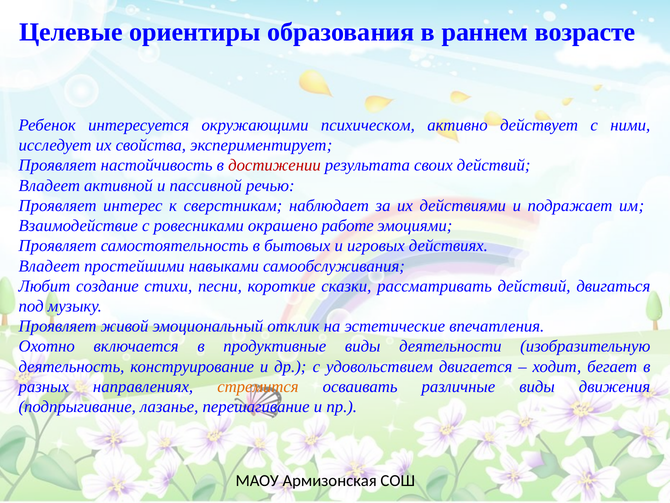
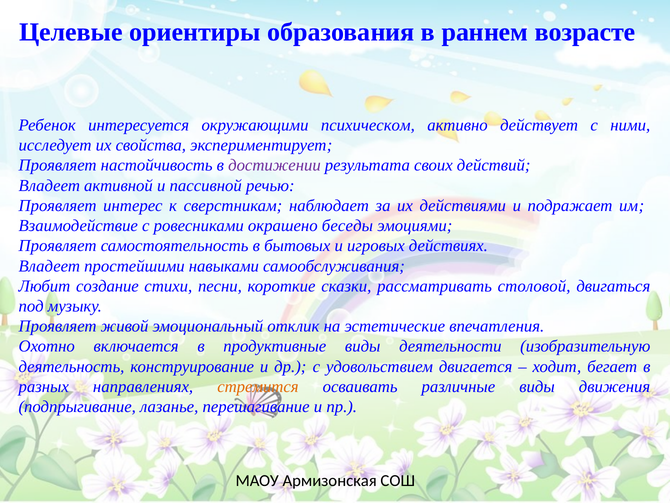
достижении colour: red -> purple
работе: работе -> беседы
рассматривать действий: действий -> столовой
